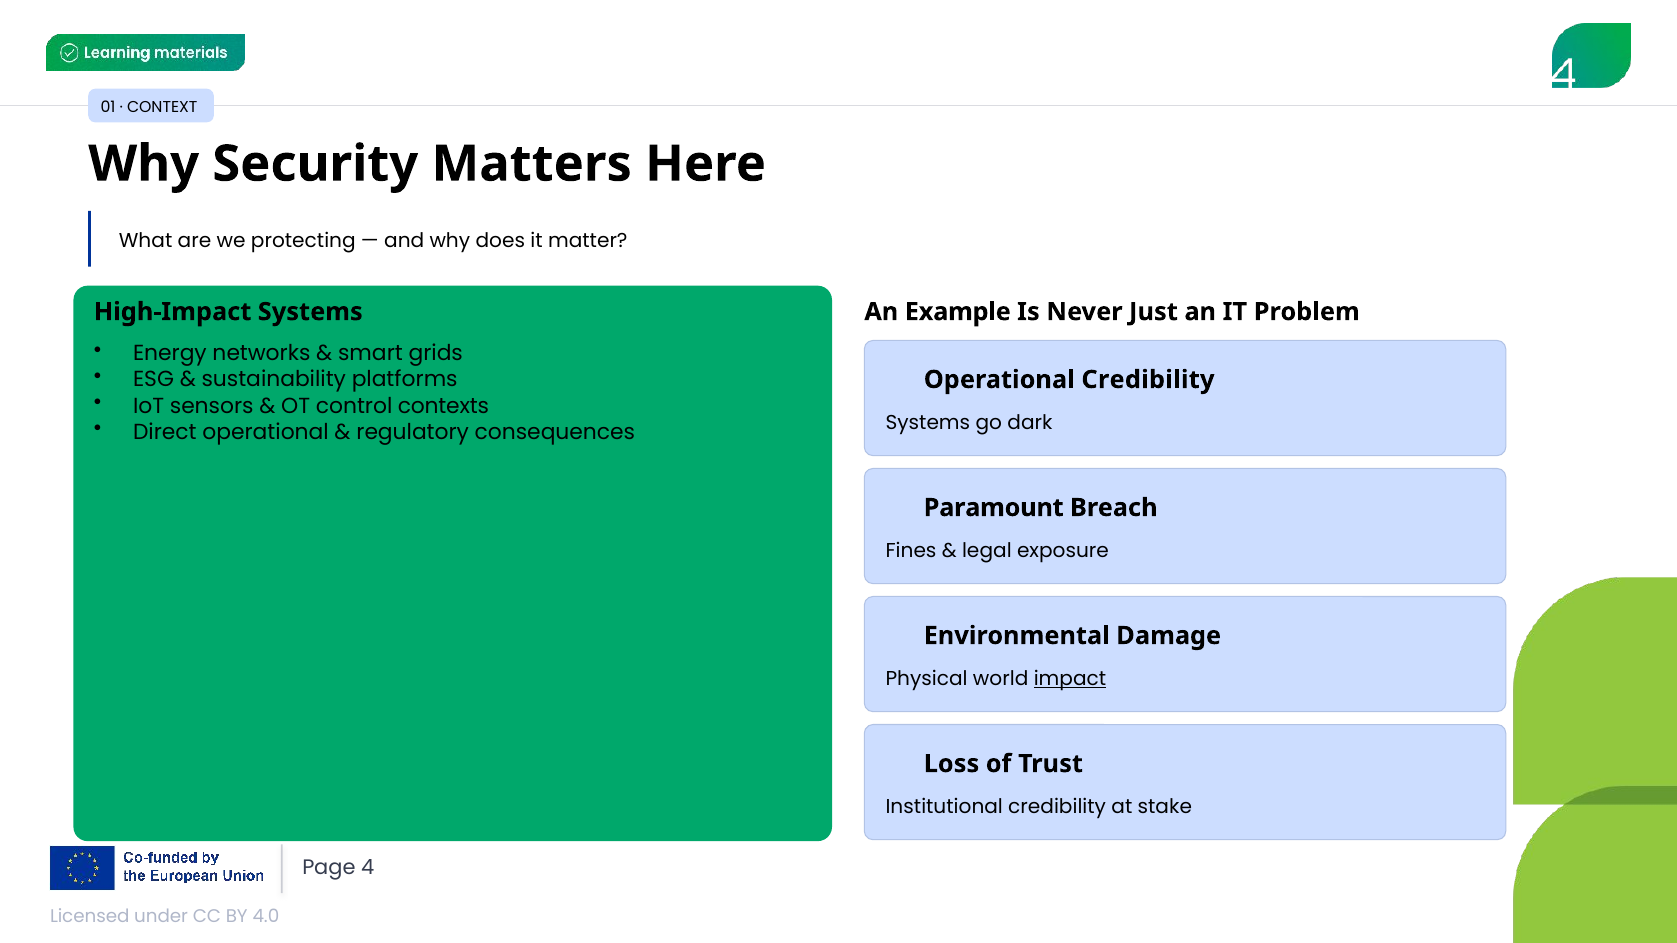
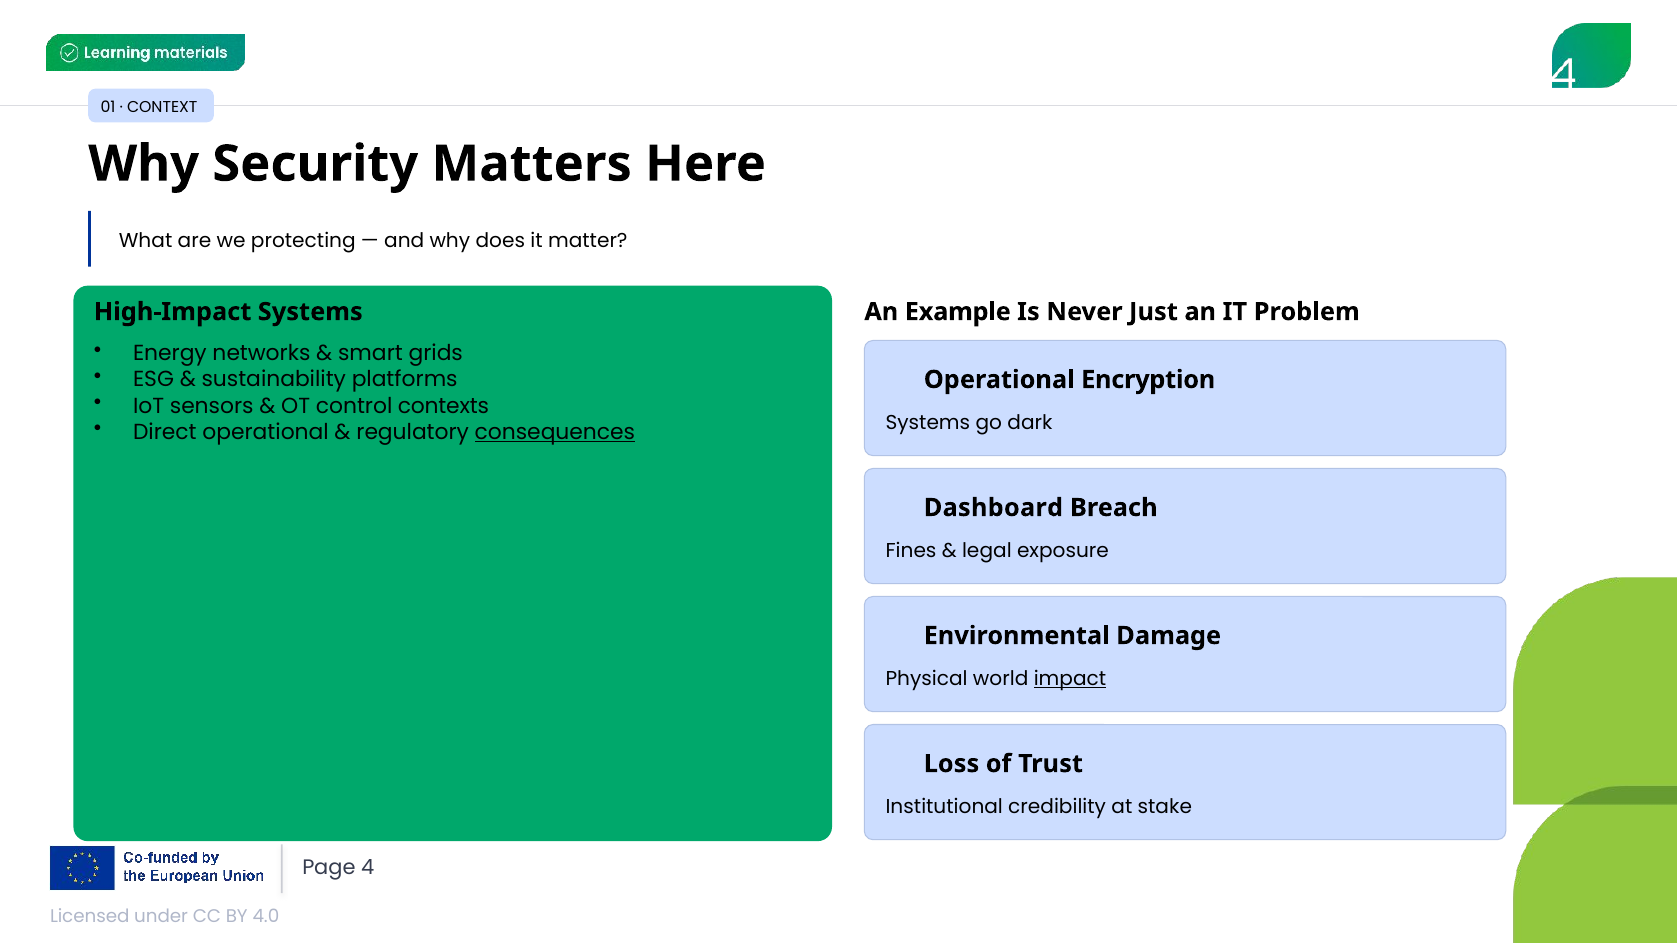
Operational Credibility: Credibility -> Encryption
consequences underline: none -> present
Paramount: Paramount -> Dashboard
